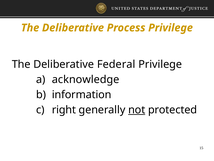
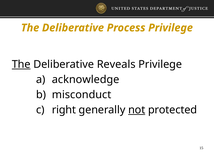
The at (21, 64) underline: none -> present
Federal: Federal -> Reveals
information: information -> misconduct
